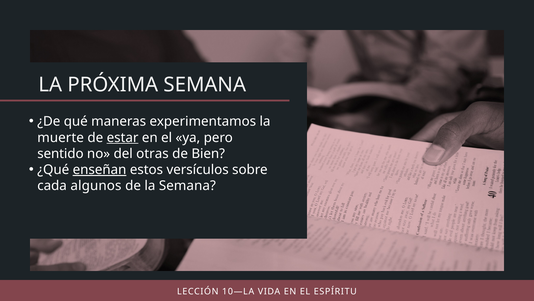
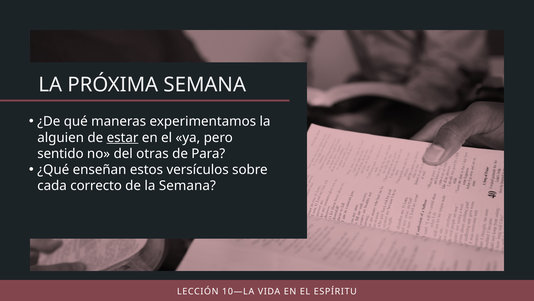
muerte: muerte -> alguien
Bien: Bien -> Para
enseñan underline: present -> none
algunos: algunos -> correcto
